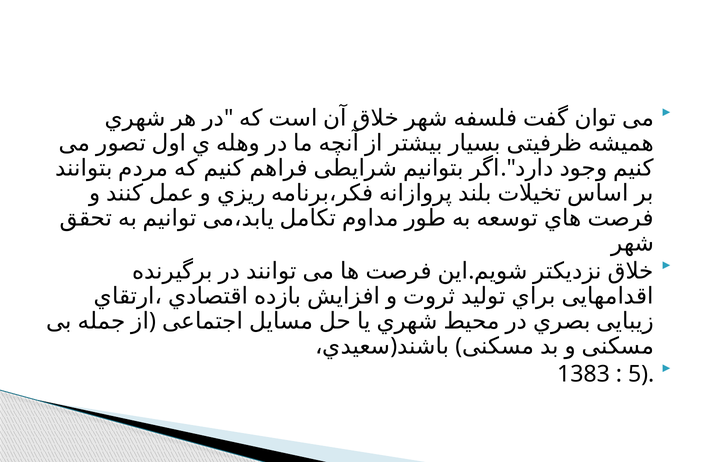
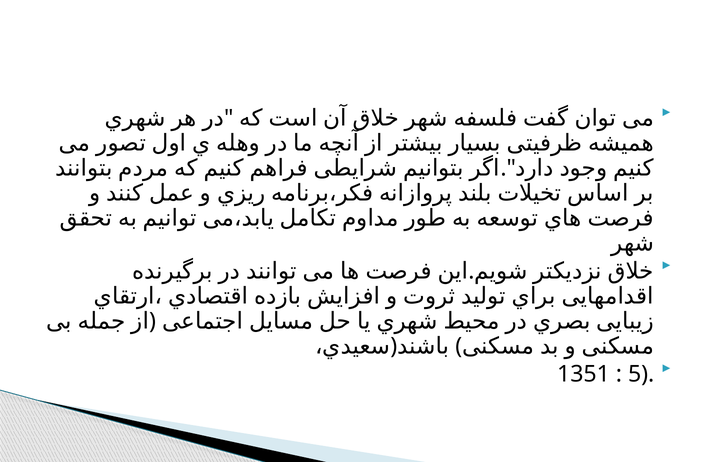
1383: 1383 -> 1351
